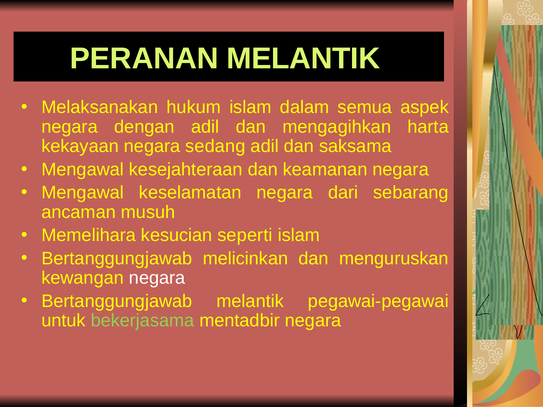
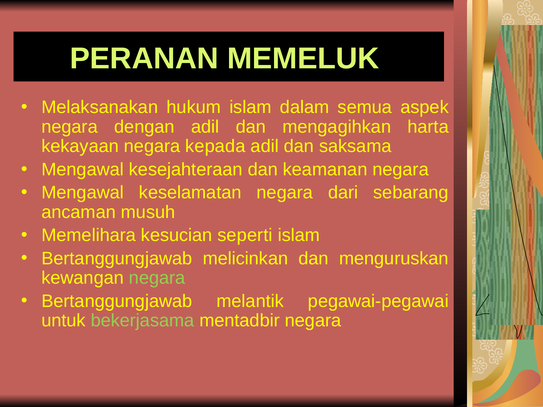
PERANAN MELANTIK: MELANTIK -> MEMELUK
sedang: sedang -> kepada
negara at (157, 278) colour: white -> light green
